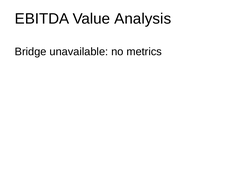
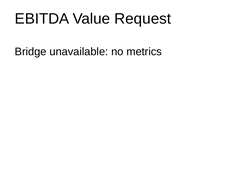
Analysis: Analysis -> Request
